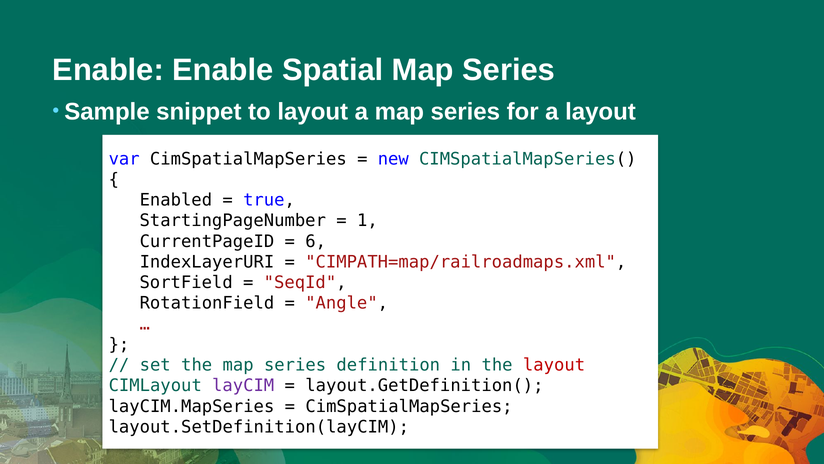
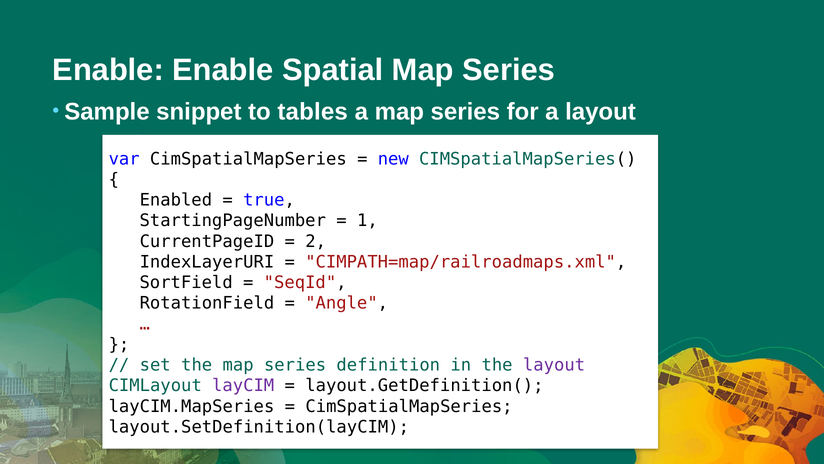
to layout: layout -> tables
6: 6 -> 2
layout at (554, 365) colour: red -> purple
